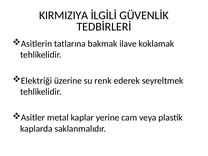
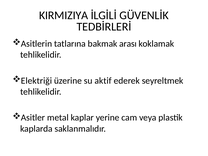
ilave: ilave -> arası
renk: renk -> aktif
